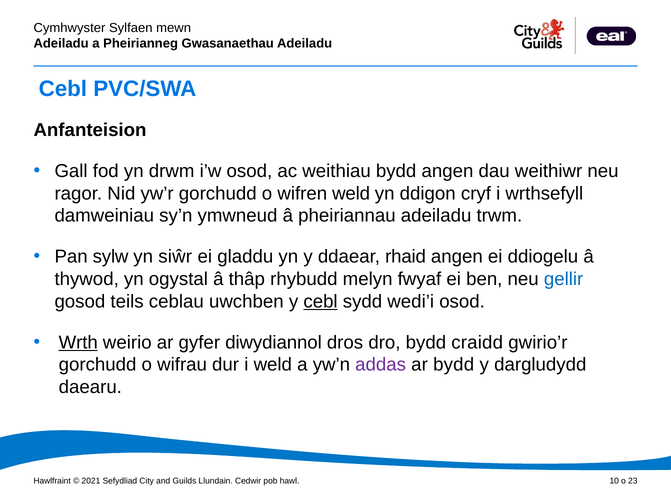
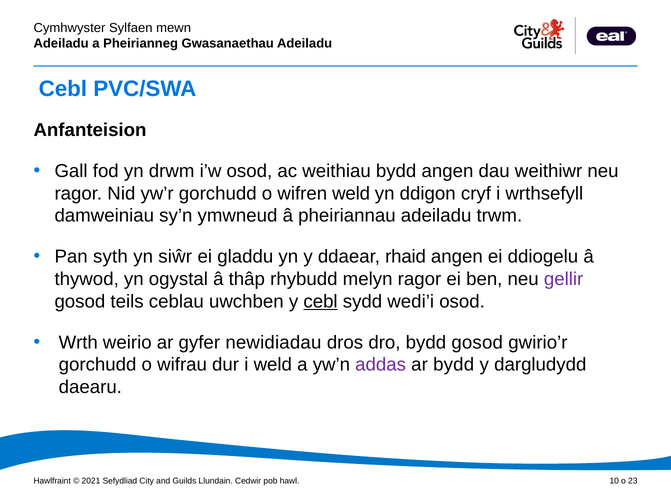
sylw: sylw -> syth
melyn fwyaf: fwyaf -> ragor
gellir colour: blue -> purple
Wrth underline: present -> none
diwydiannol: diwydiannol -> newidiadau
bydd craidd: craidd -> gosod
